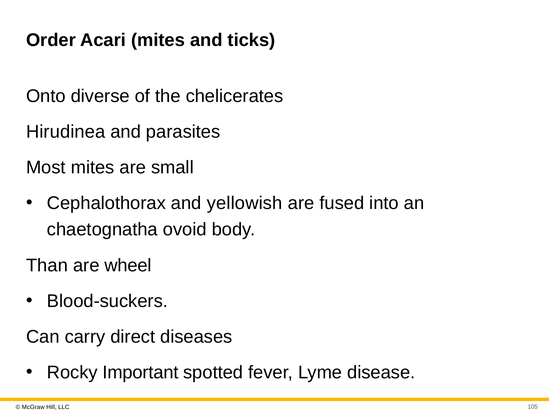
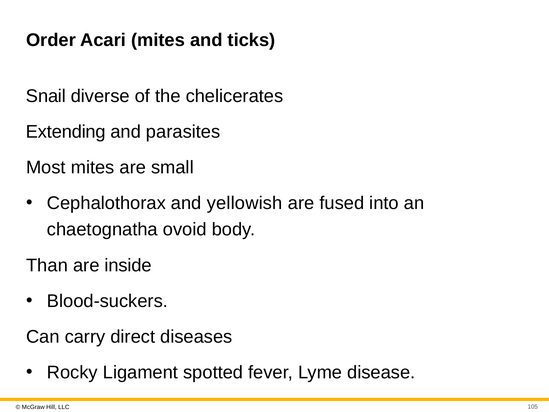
Onto: Onto -> Snail
Hirudinea: Hirudinea -> Extending
wheel: wheel -> inside
Important: Important -> Ligament
